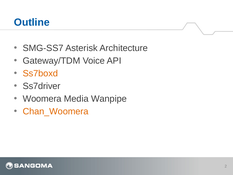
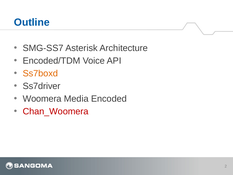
Gateway/TDM: Gateway/TDM -> Encoded/TDM
Wanpipe: Wanpipe -> Encoded
Chan_Woomera colour: orange -> red
